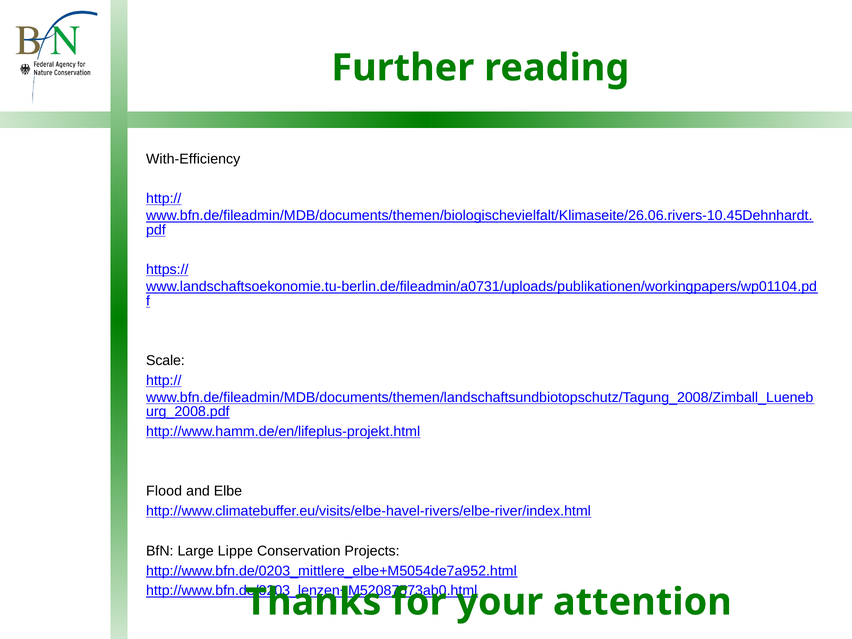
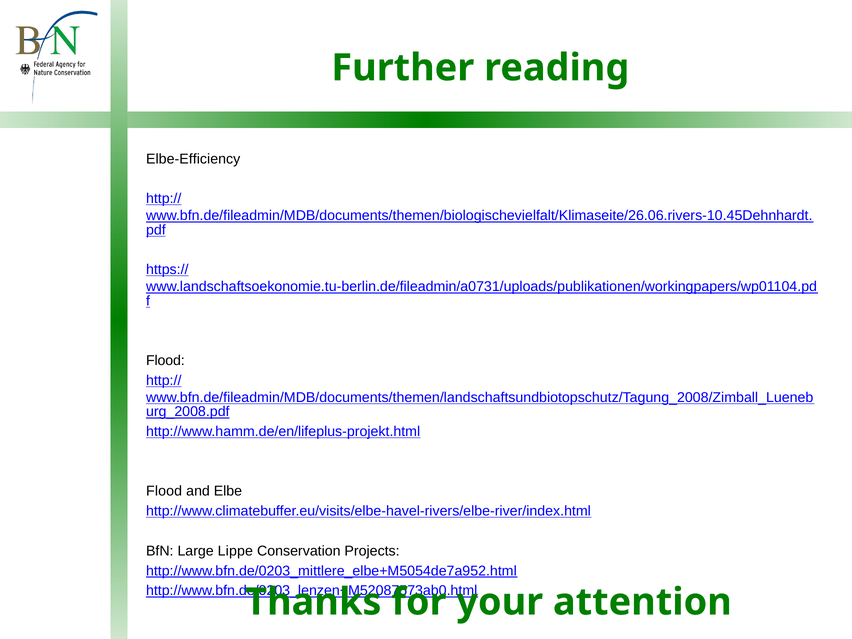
With-Efficiency: With-Efficiency -> Elbe-Efficiency
Scale at (165, 361): Scale -> Flood
